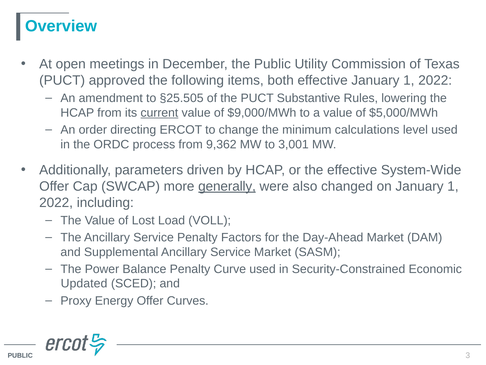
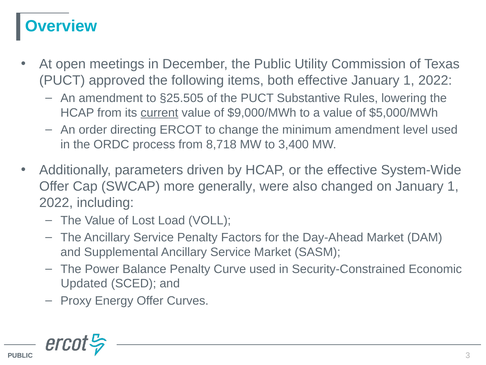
minimum calculations: calculations -> amendment
9,362: 9,362 -> 8,718
3,001: 3,001 -> 3,400
generally underline: present -> none
